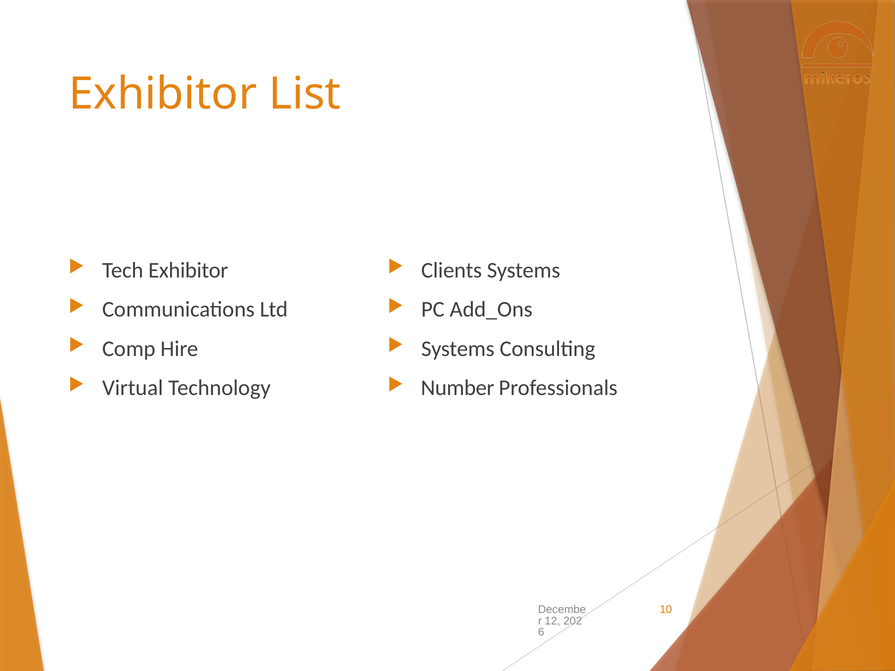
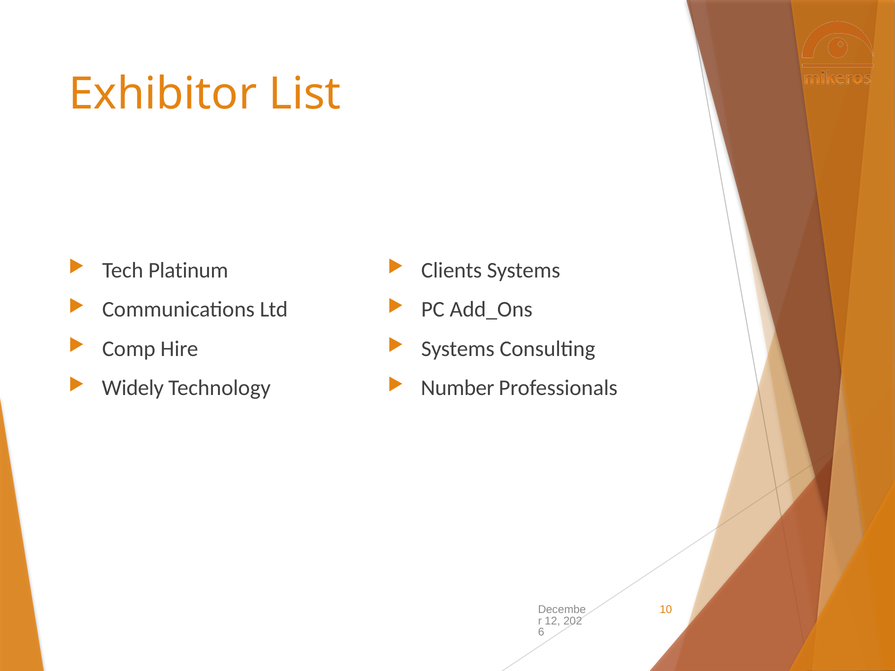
Tech Exhibitor: Exhibitor -> Platinum
Virtual: Virtual -> Widely
